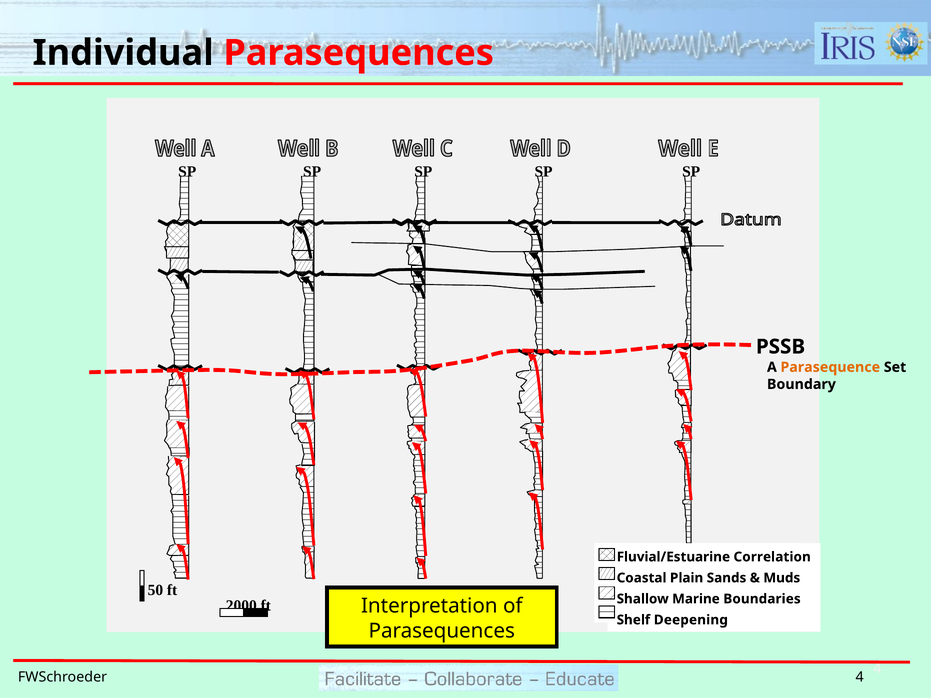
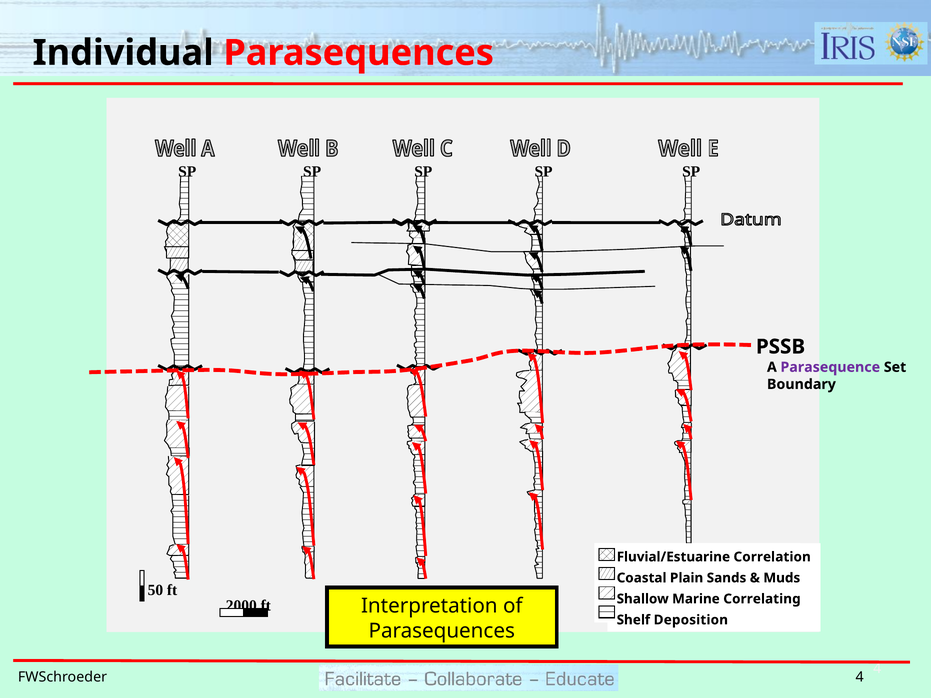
Parasequence colour: orange -> purple
Boundaries: Boundaries -> Correlating
Deepening: Deepening -> Deposition
